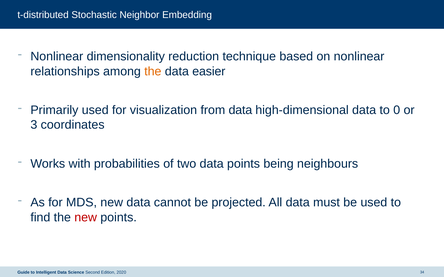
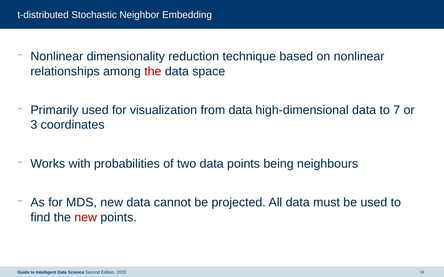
the at (153, 71) colour: orange -> red
easier: easier -> space
0: 0 -> 7
